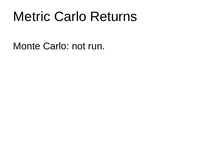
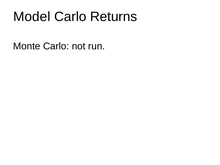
Metric: Metric -> Model
